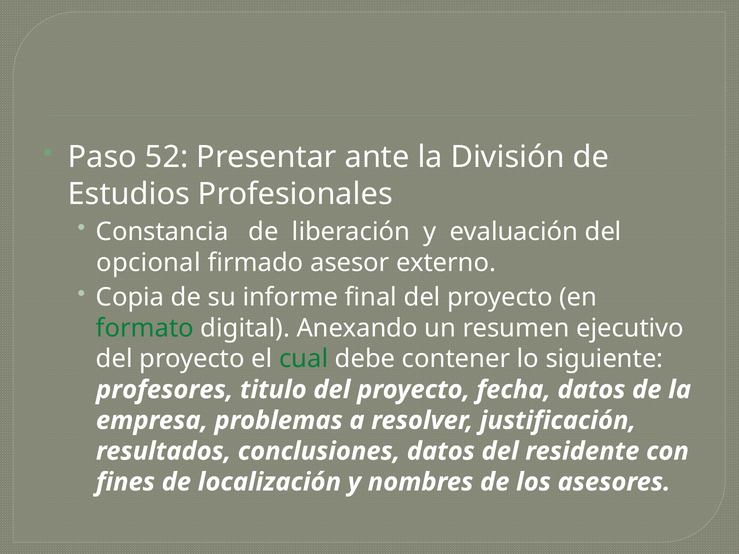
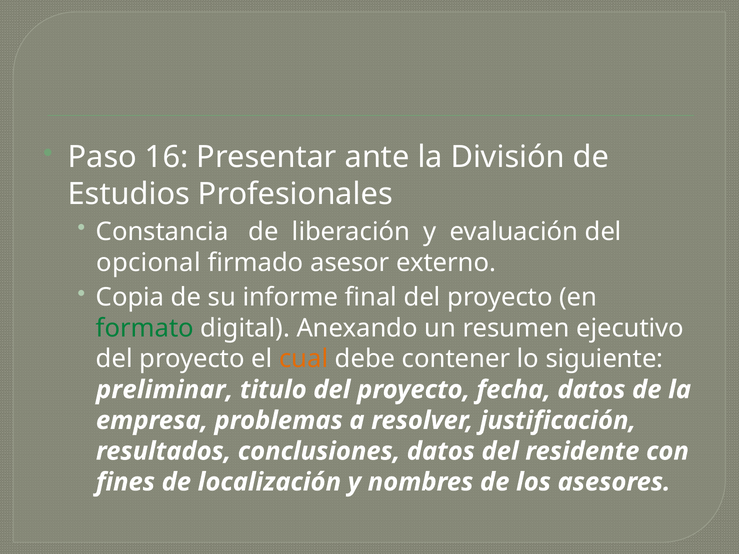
52: 52 -> 16
cual colour: green -> orange
profesores: profesores -> preliminar
